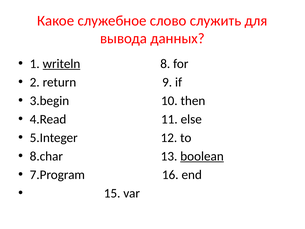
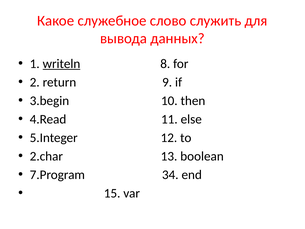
8.char: 8.char -> 2.char
boolean underline: present -> none
16: 16 -> 34
